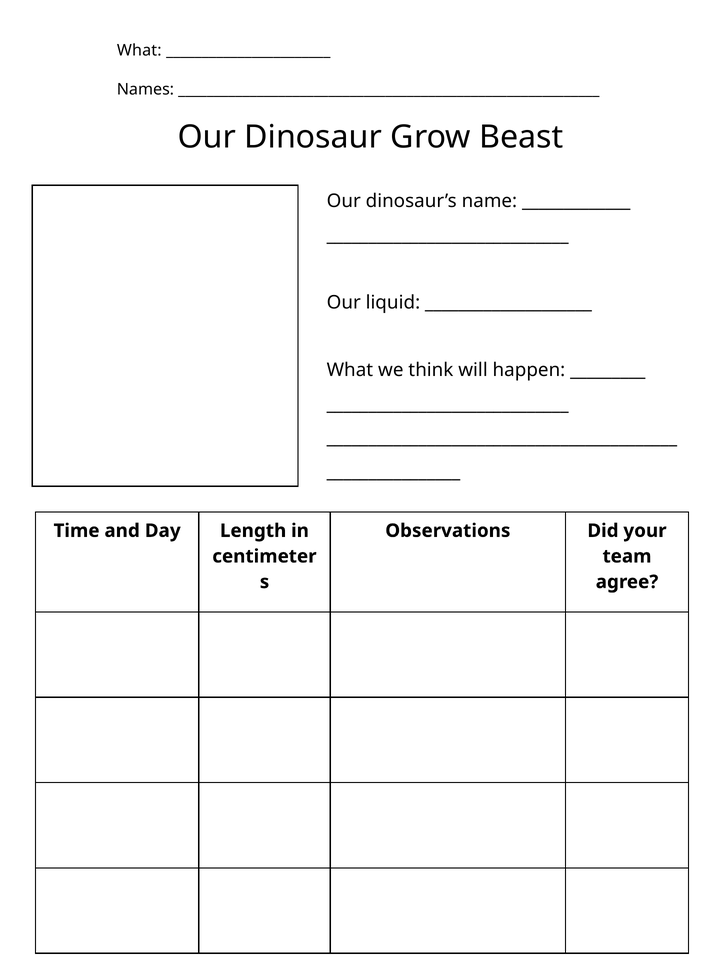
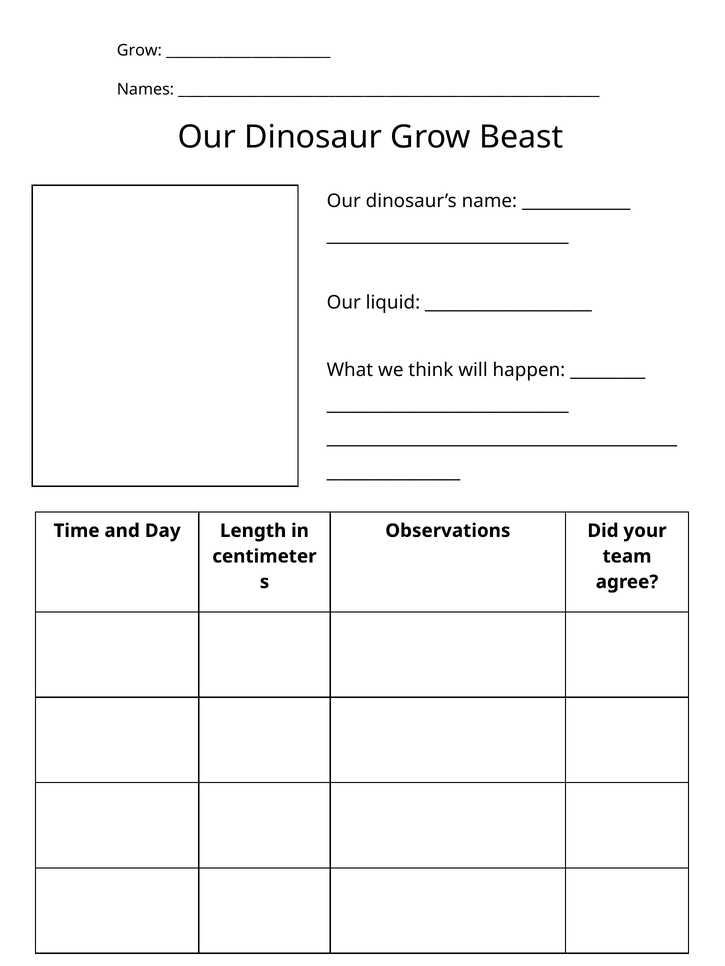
What at (139, 51): What -> Grow
